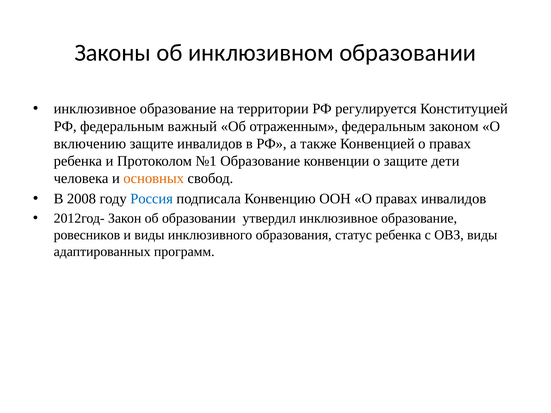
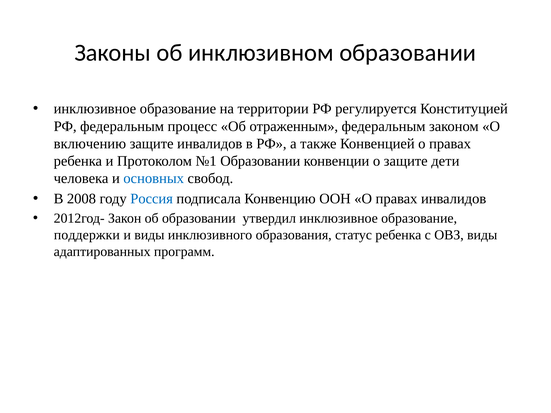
важный: важный -> процесс
№1 Образование: Образование -> Образовании
основных colour: orange -> blue
ровесников: ровесников -> поддержки
